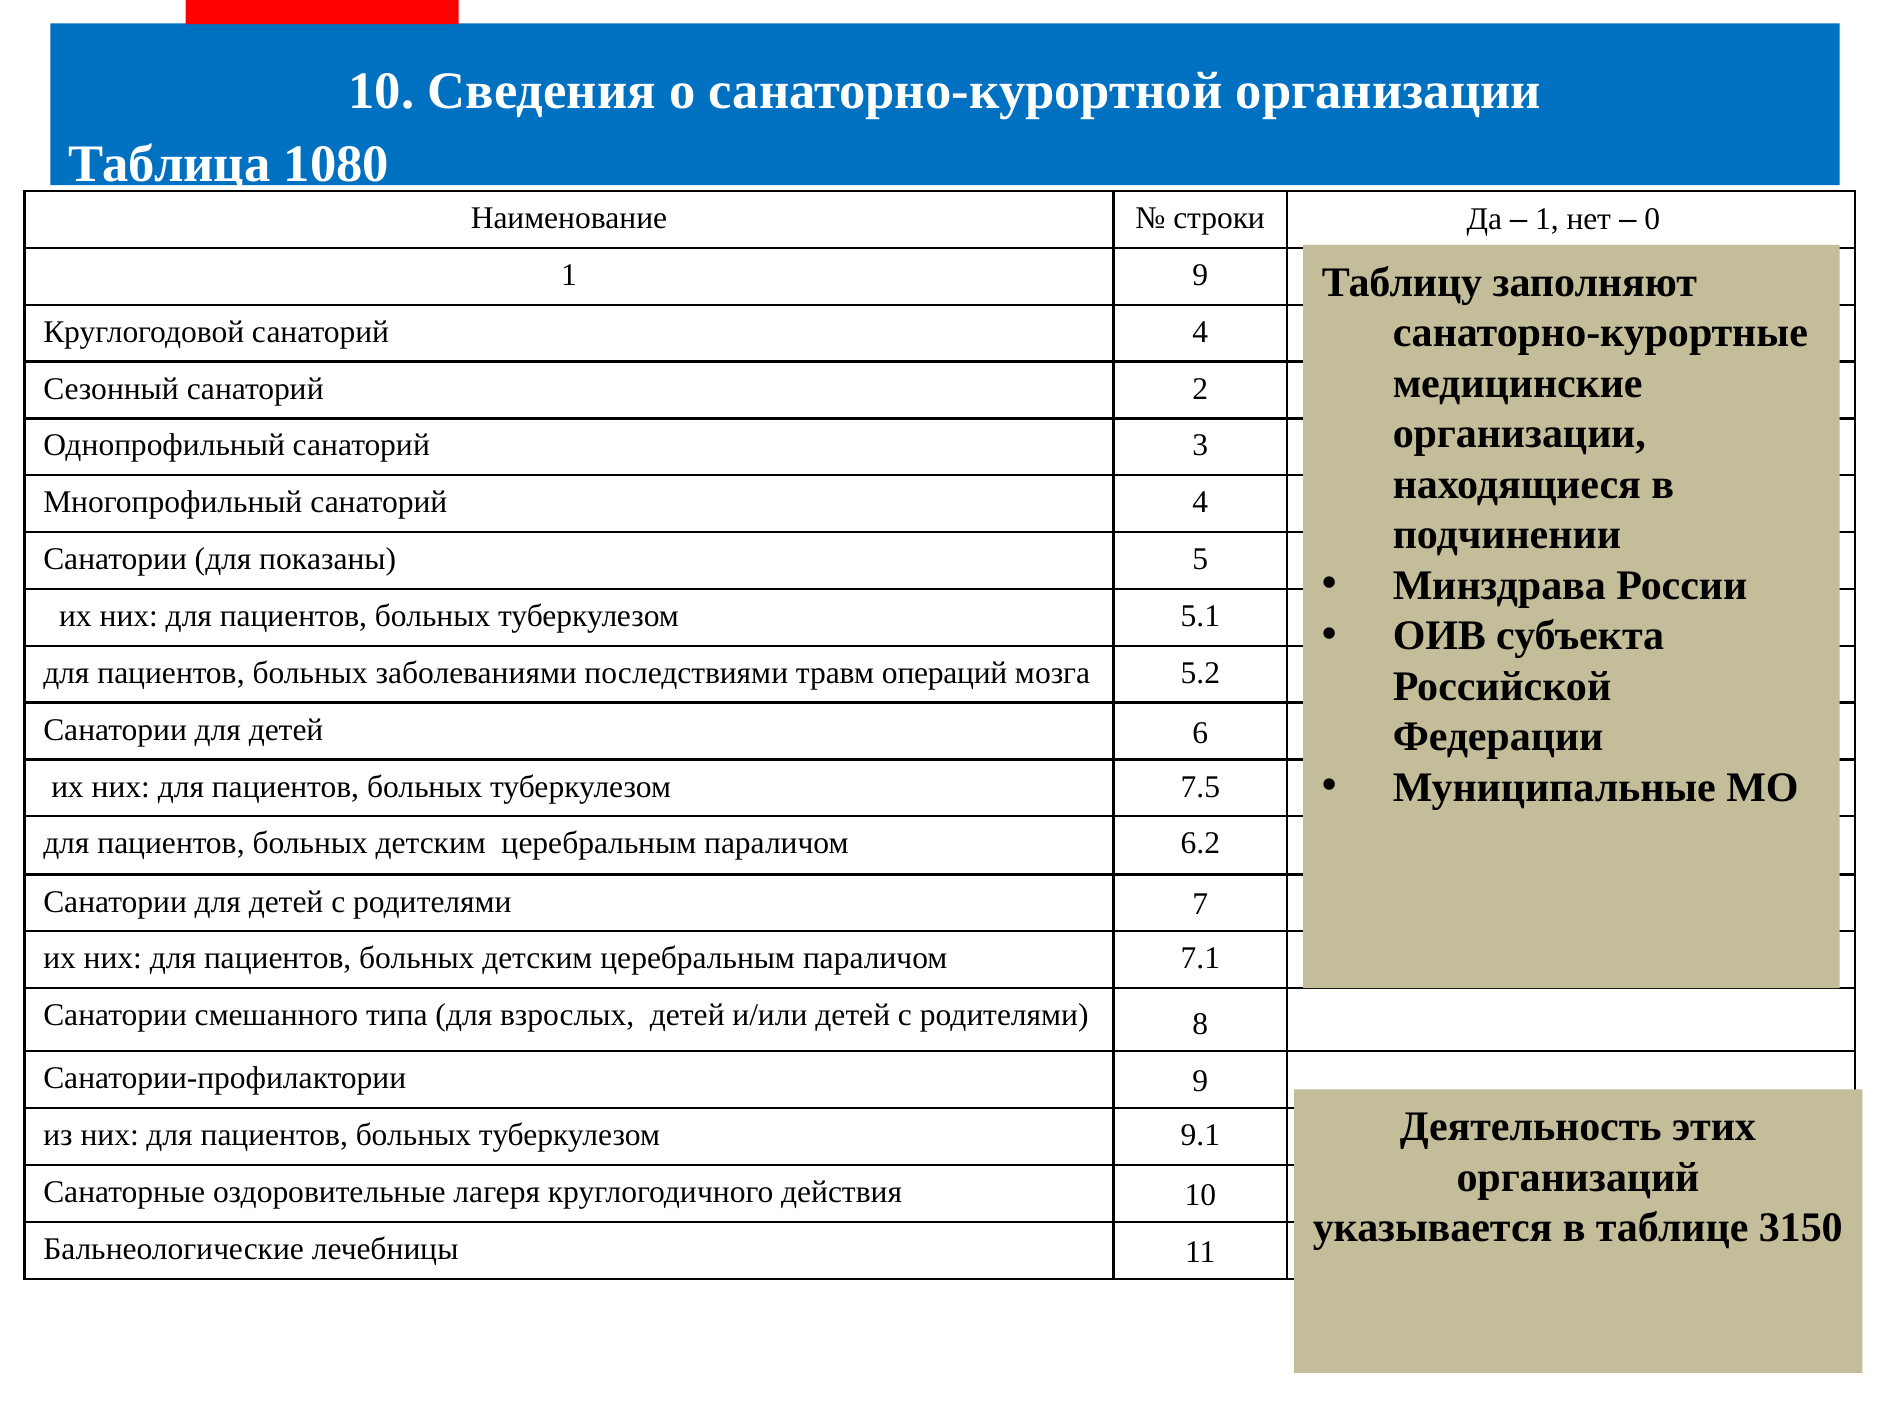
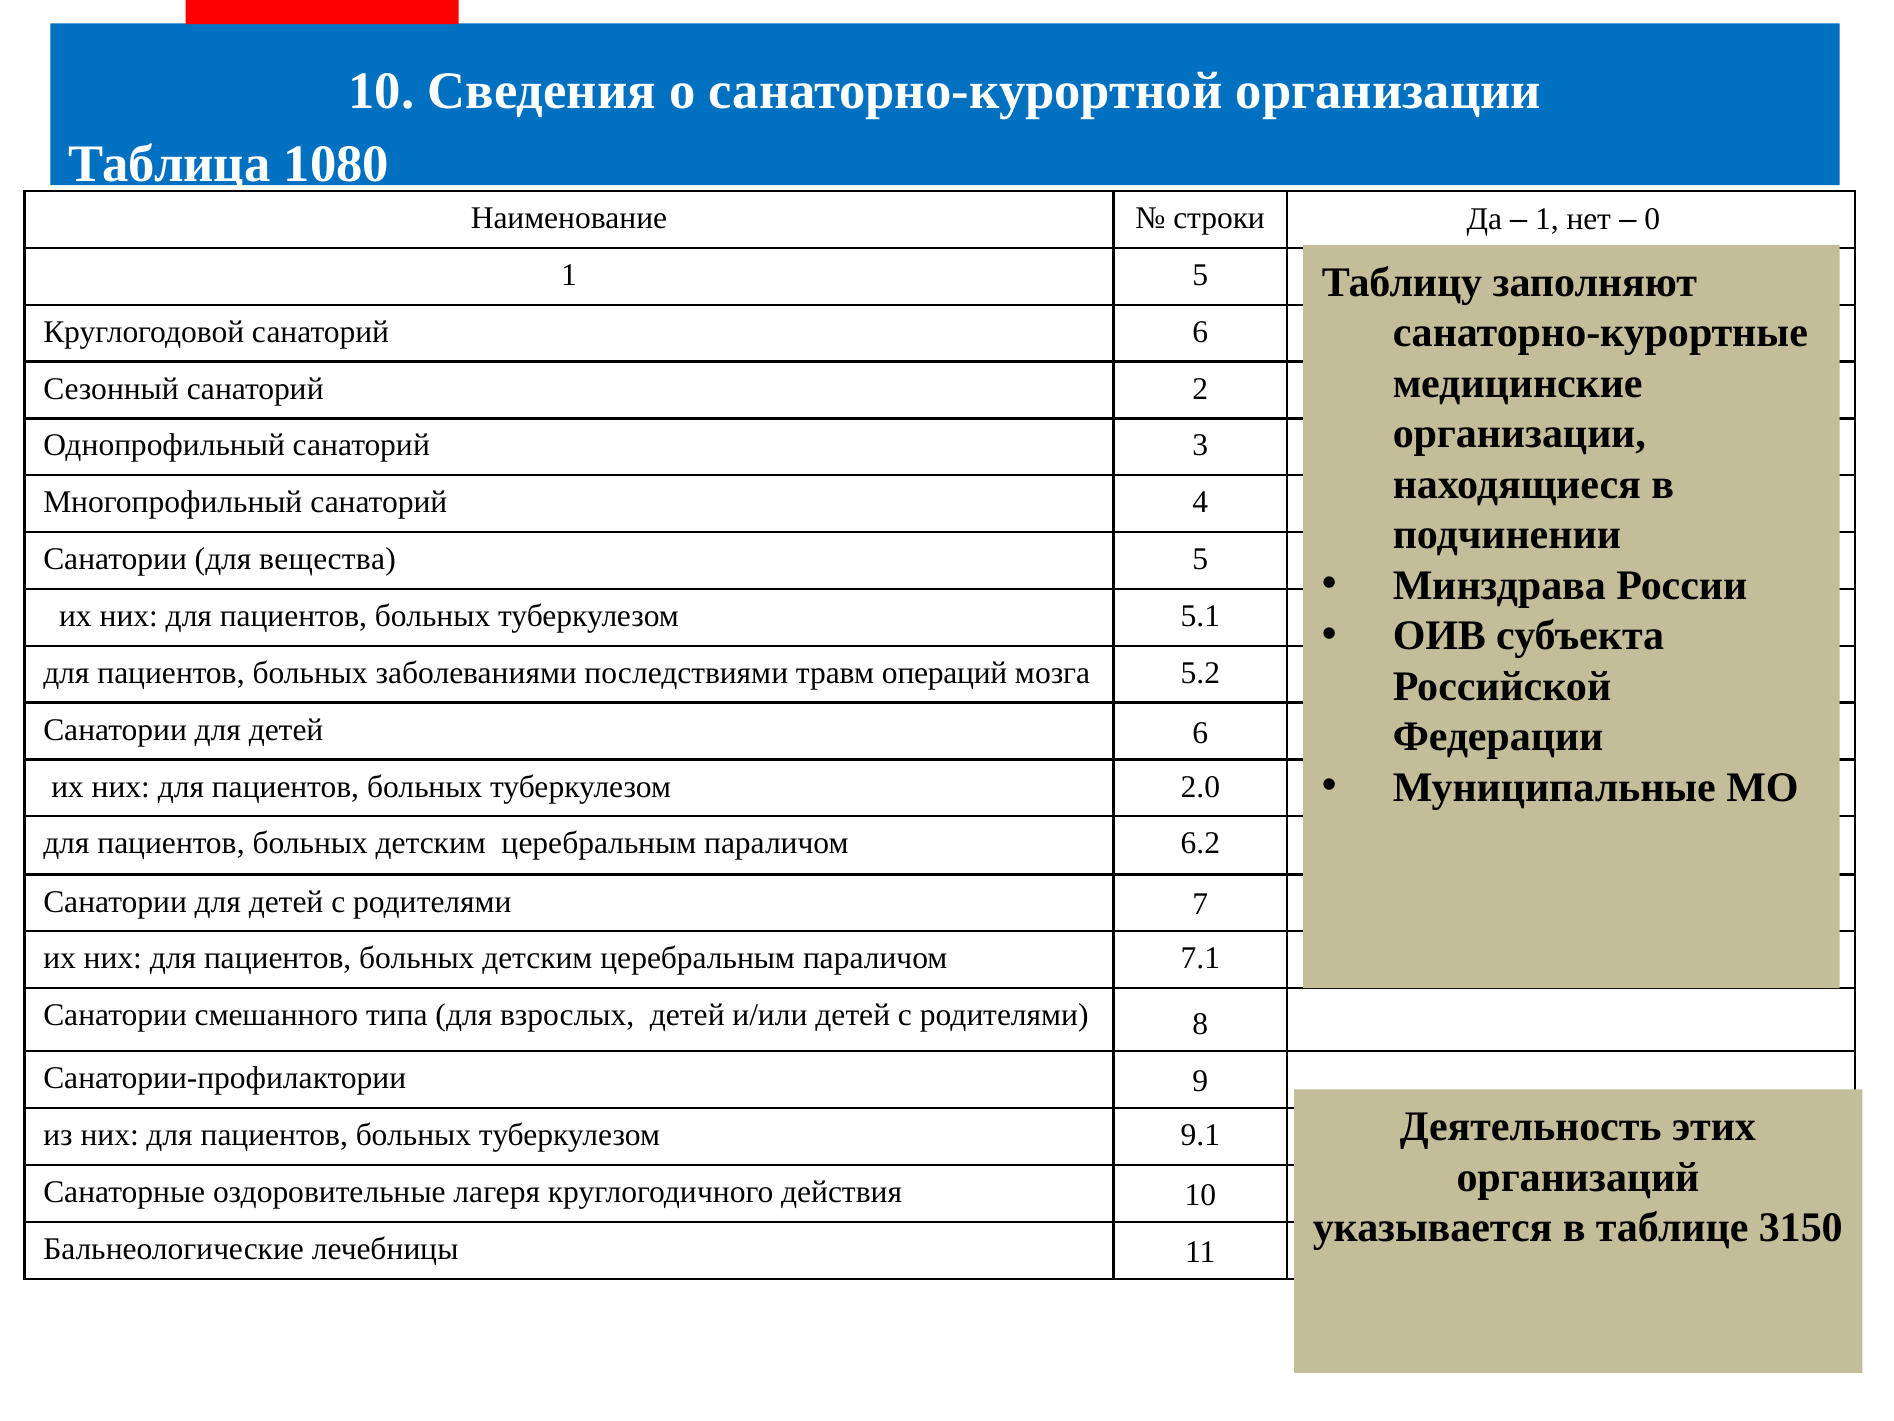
1 9: 9 -> 5
Круглогодовой санаторий 4: 4 -> 6
показаны: показаны -> вещества
7.5: 7.5 -> 2.0
